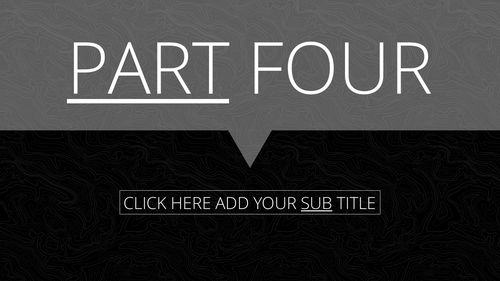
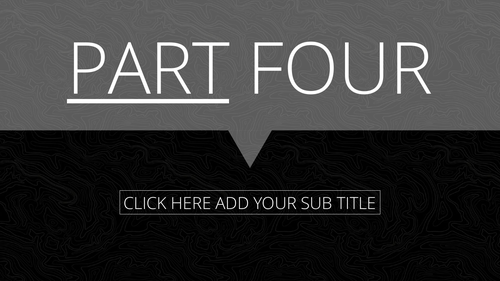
SUB underline: present -> none
